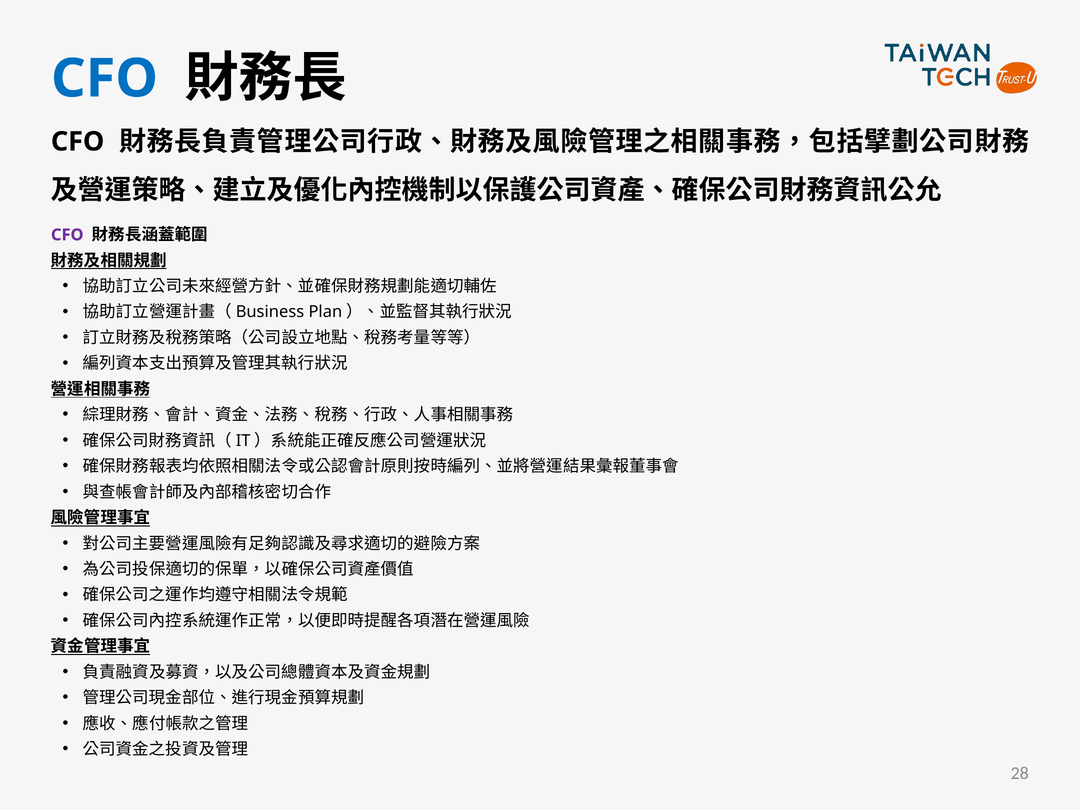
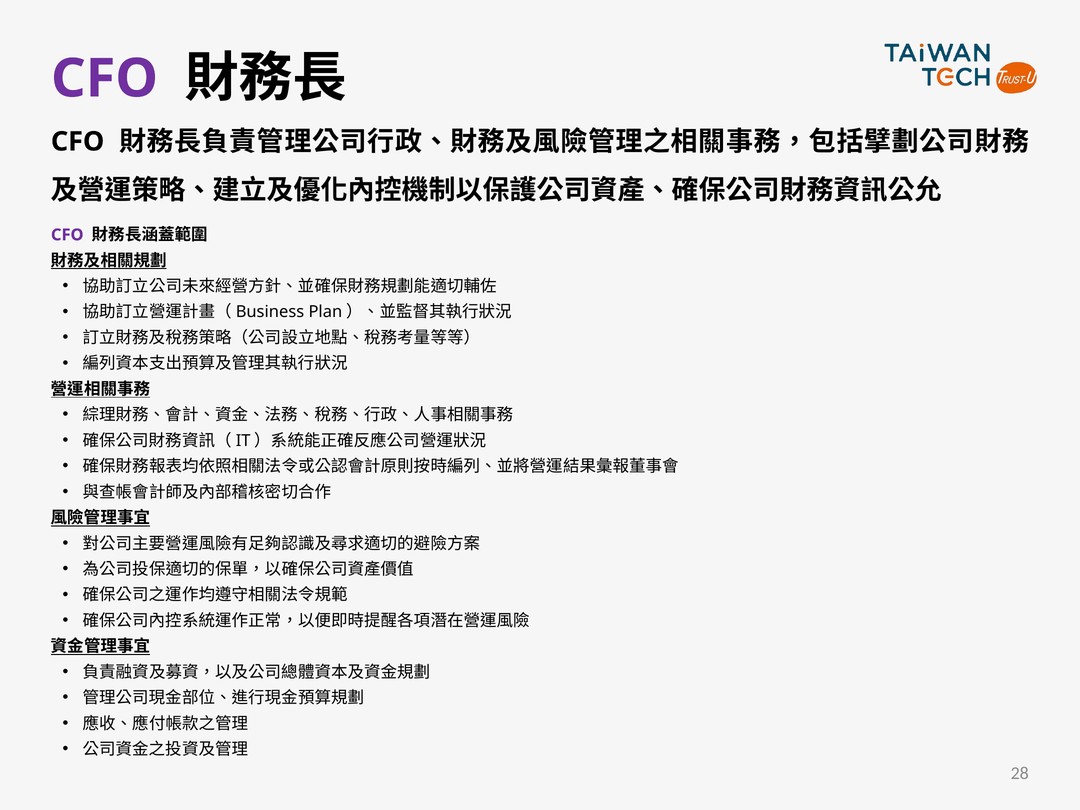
CFO at (105, 79) colour: blue -> purple
